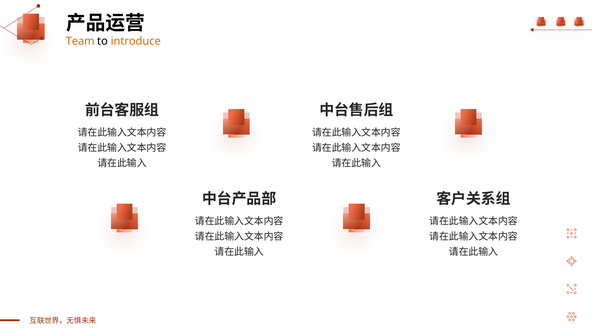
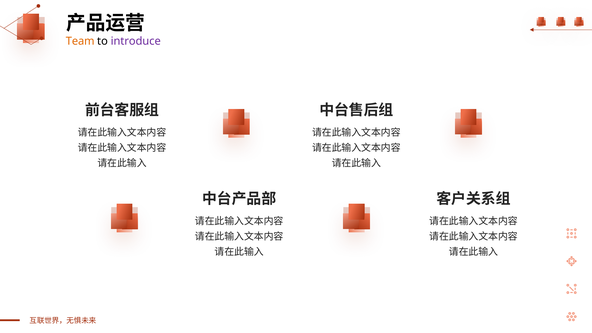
introduce colour: orange -> purple
